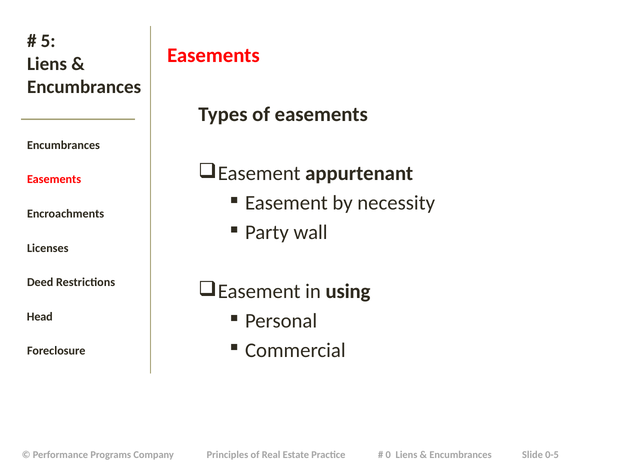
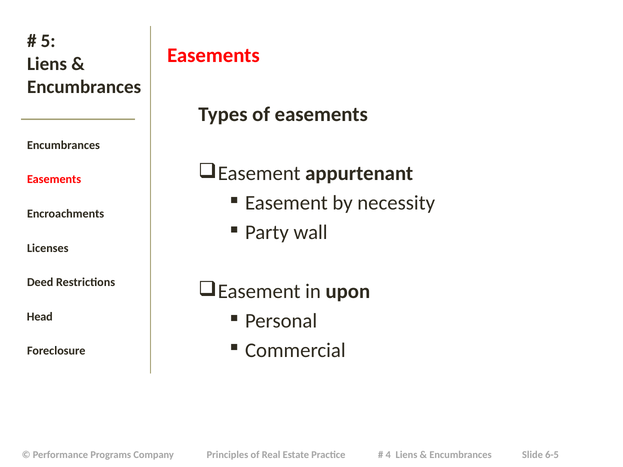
using: using -> upon
0: 0 -> 4
0-5: 0-5 -> 6-5
